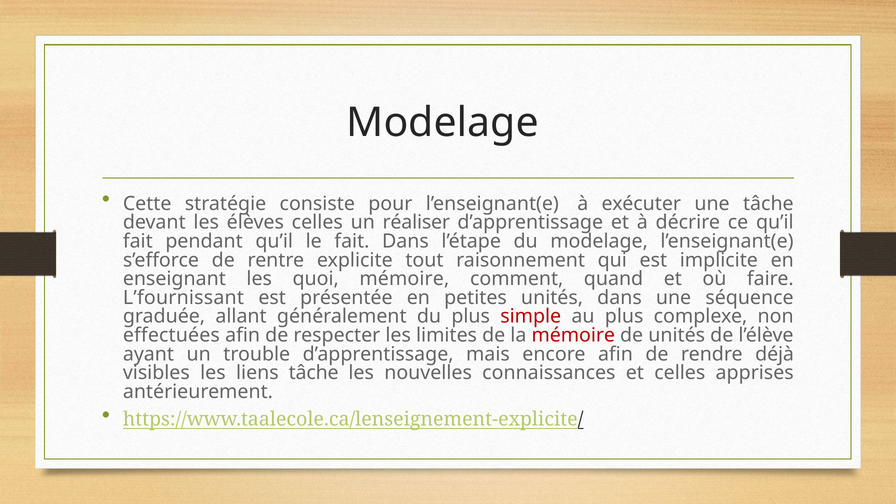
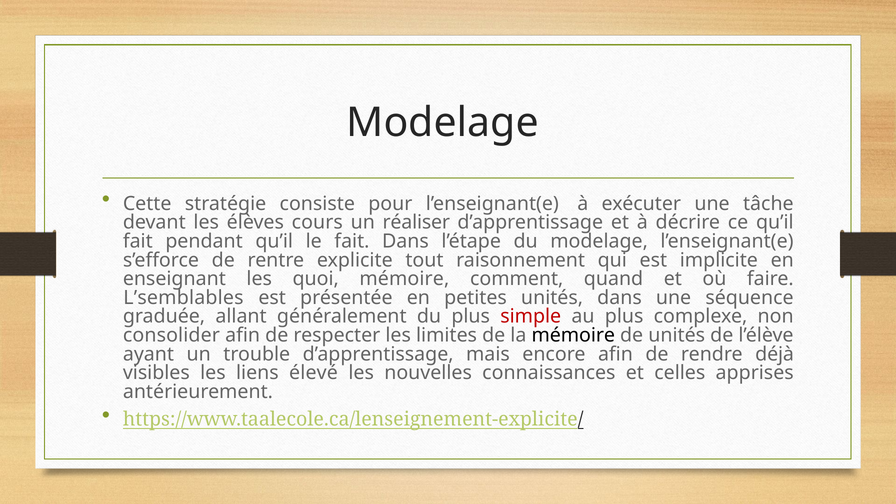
élèves celles: celles -> cours
L’fournissant: L’fournissant -> L’semblables
effectuées: effectuées -> consolider
mémoire at (573, 335) colour: red -> black
liens tâche: tâche -> élevé
